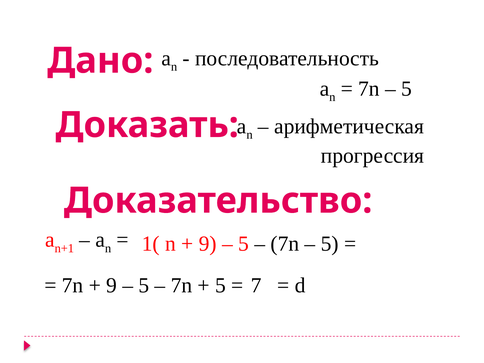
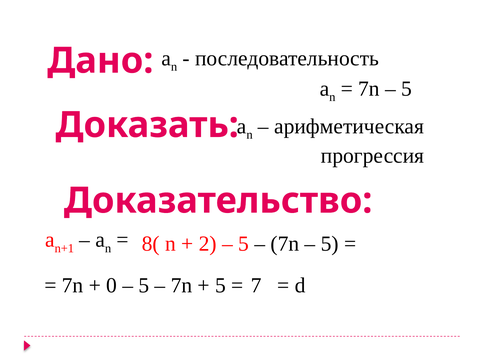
1(: 1( -> 8(
9 at (208, 244): 9 -> 2
9 at (112, 285): 9 -> 0
